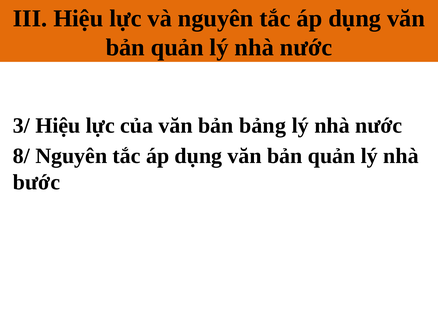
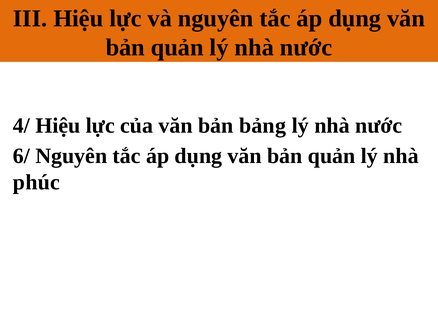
3/: 3/ -> 4/
8/: 8/ -> 6/
bước: bước -> phúc
